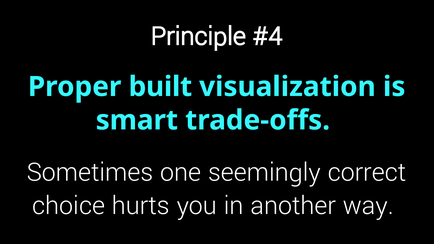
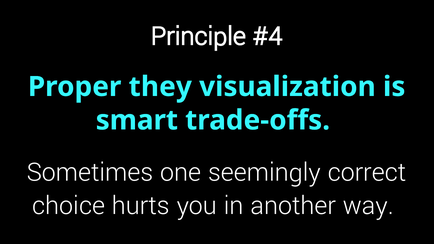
built: built -> they
